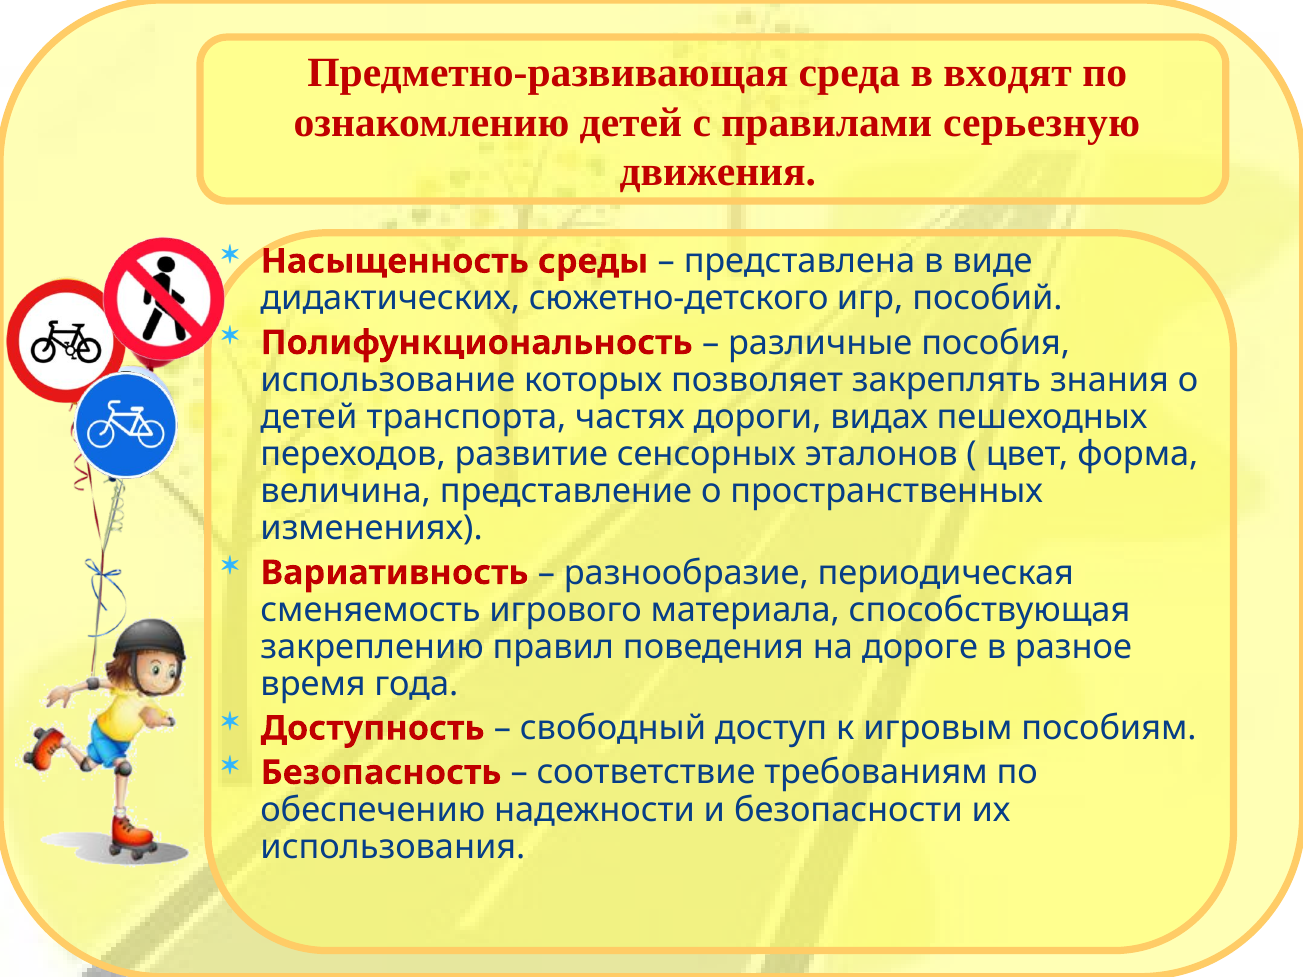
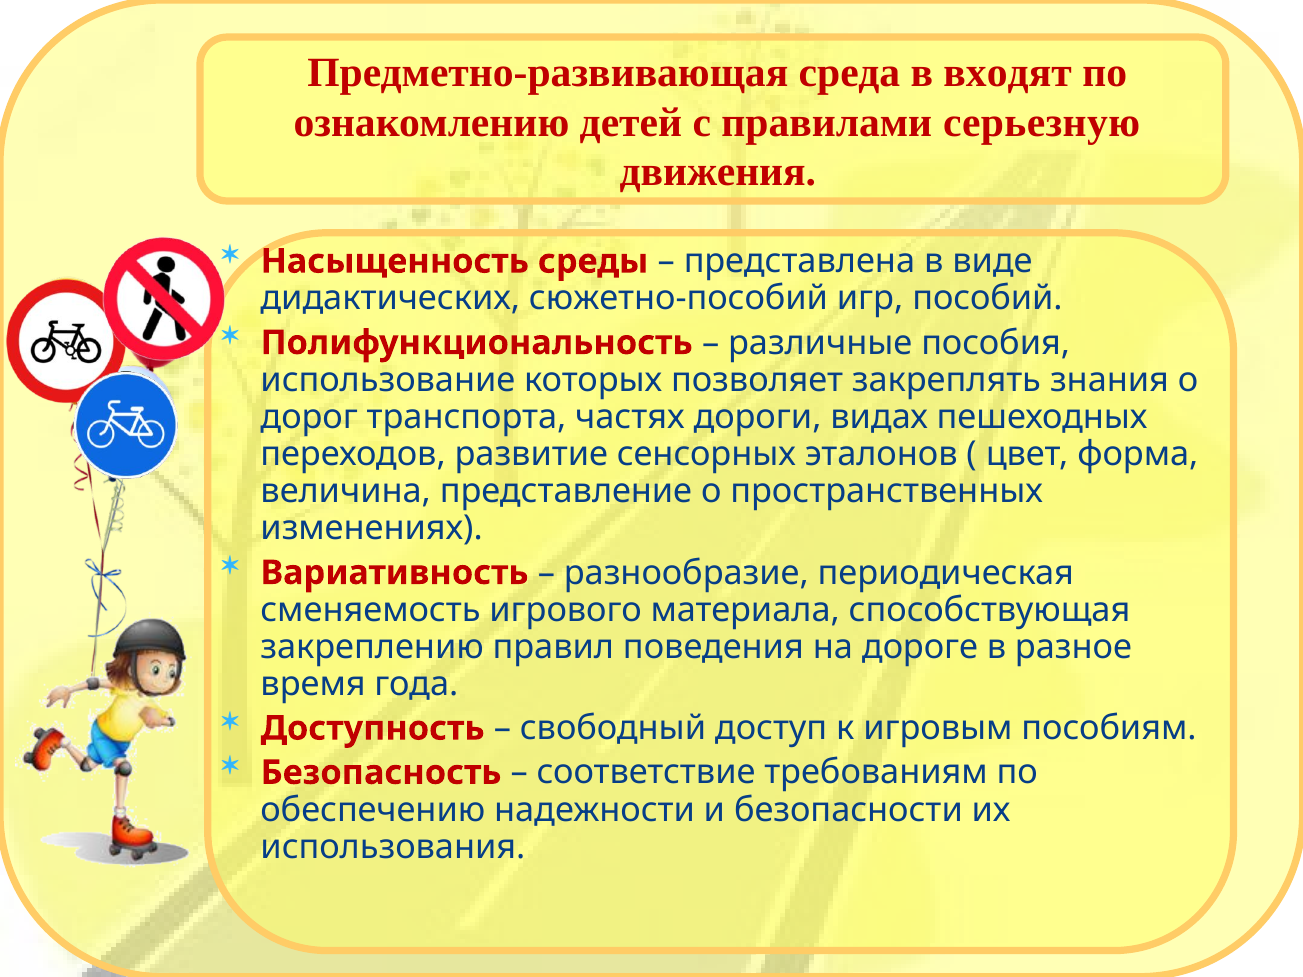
сюжетно-детского: сюжетно-детского -> сюжетно-пособий
детей at (309, 417): детей -> дорог
